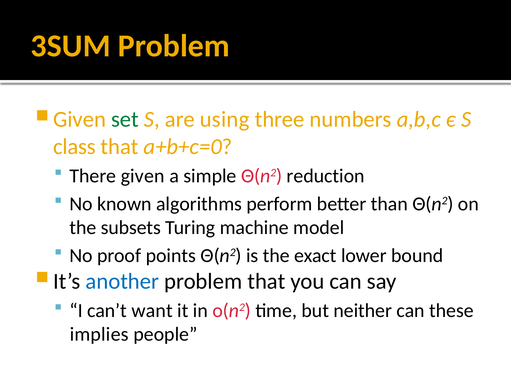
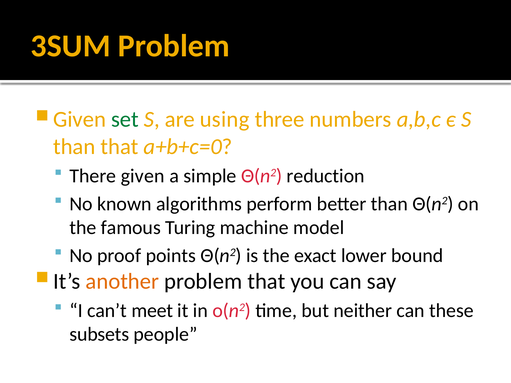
class at (74, 147): class -> than
subsets: subsets -> famous
another colour: blue -> orange
want: want -> meet
implies: implies -> subsets
